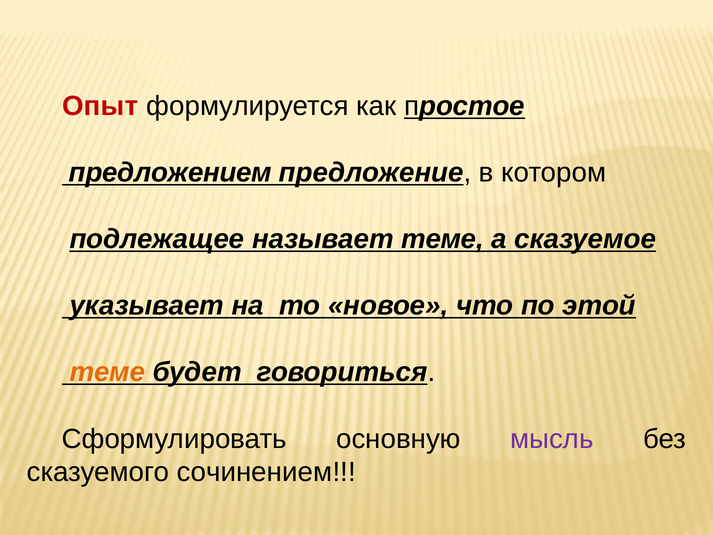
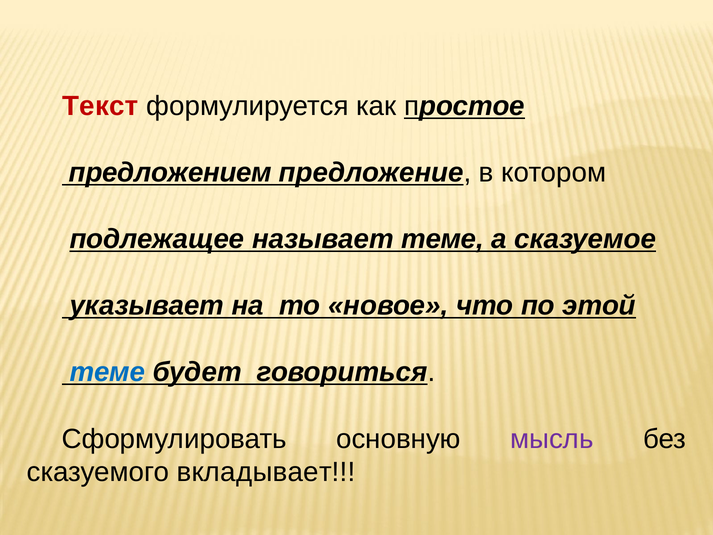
Опыт: Опыт -> Текст
теме at (107, 372) colour: orange -> blue
сочинением: сочинением -> вкладывает
